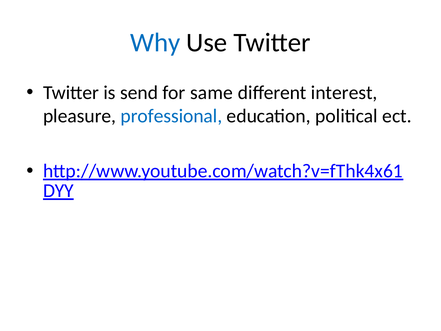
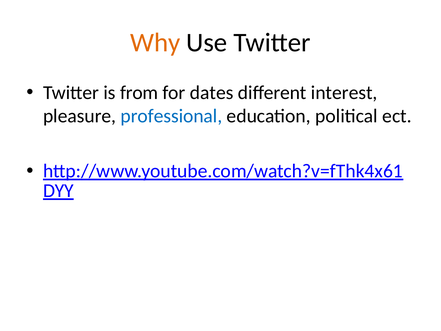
Why colour: blue -> orange
send: send -> from
same: same -> dates
